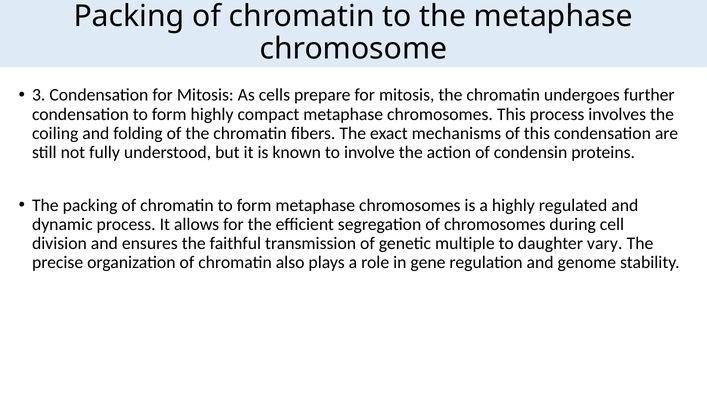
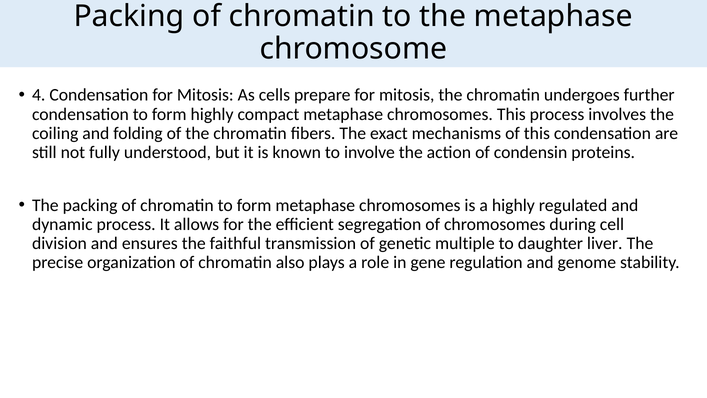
3: 3 -> 4
vary: vary -> liver
